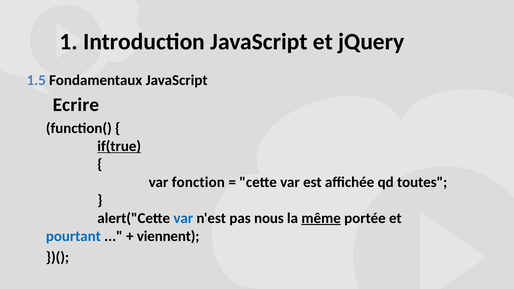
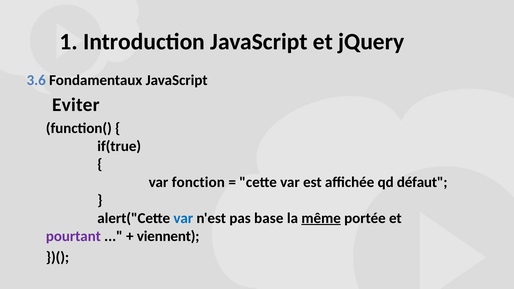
1.5: 1.5 -> 3.6
Ecrire: Ecrire -> Eviter
if(true underline: present -> none
toutes: toutes -> défaut
nous: nous -> base
pourtant colour: blue -> purple
